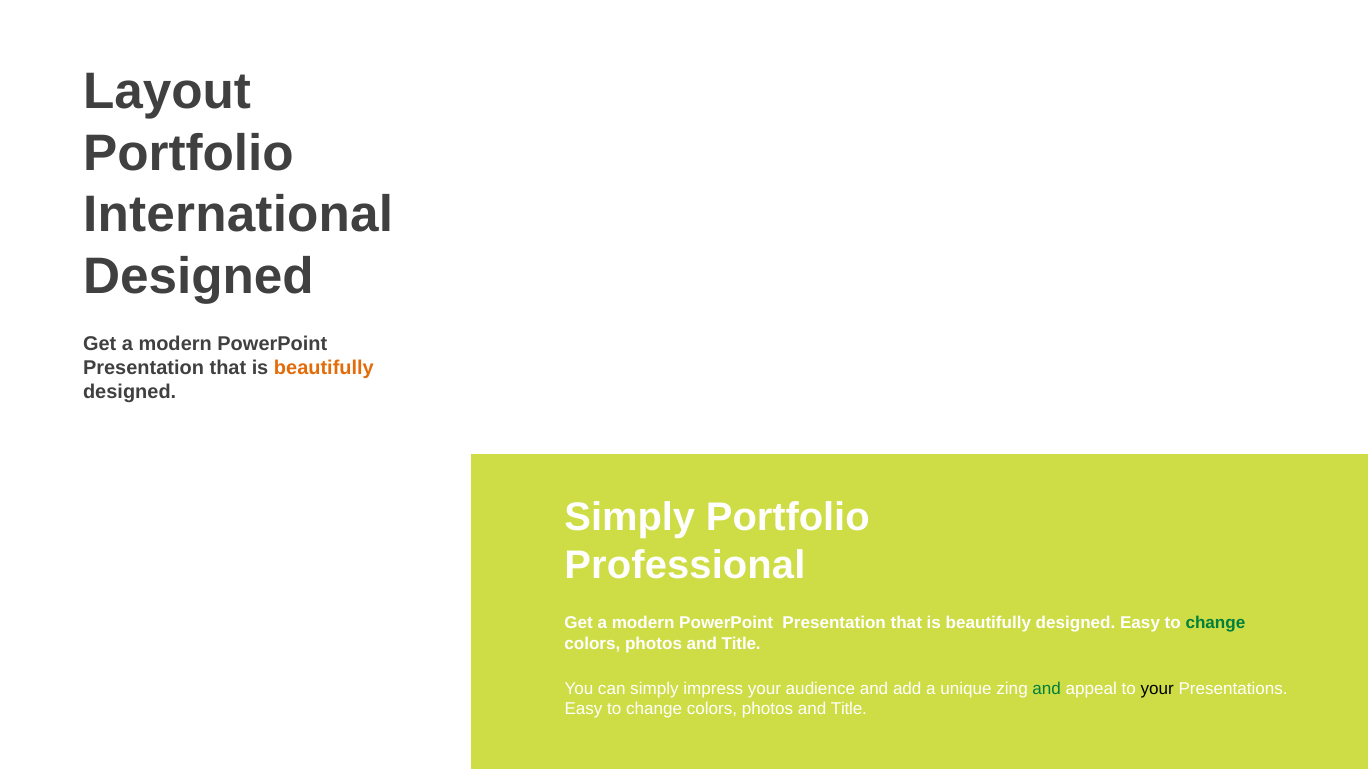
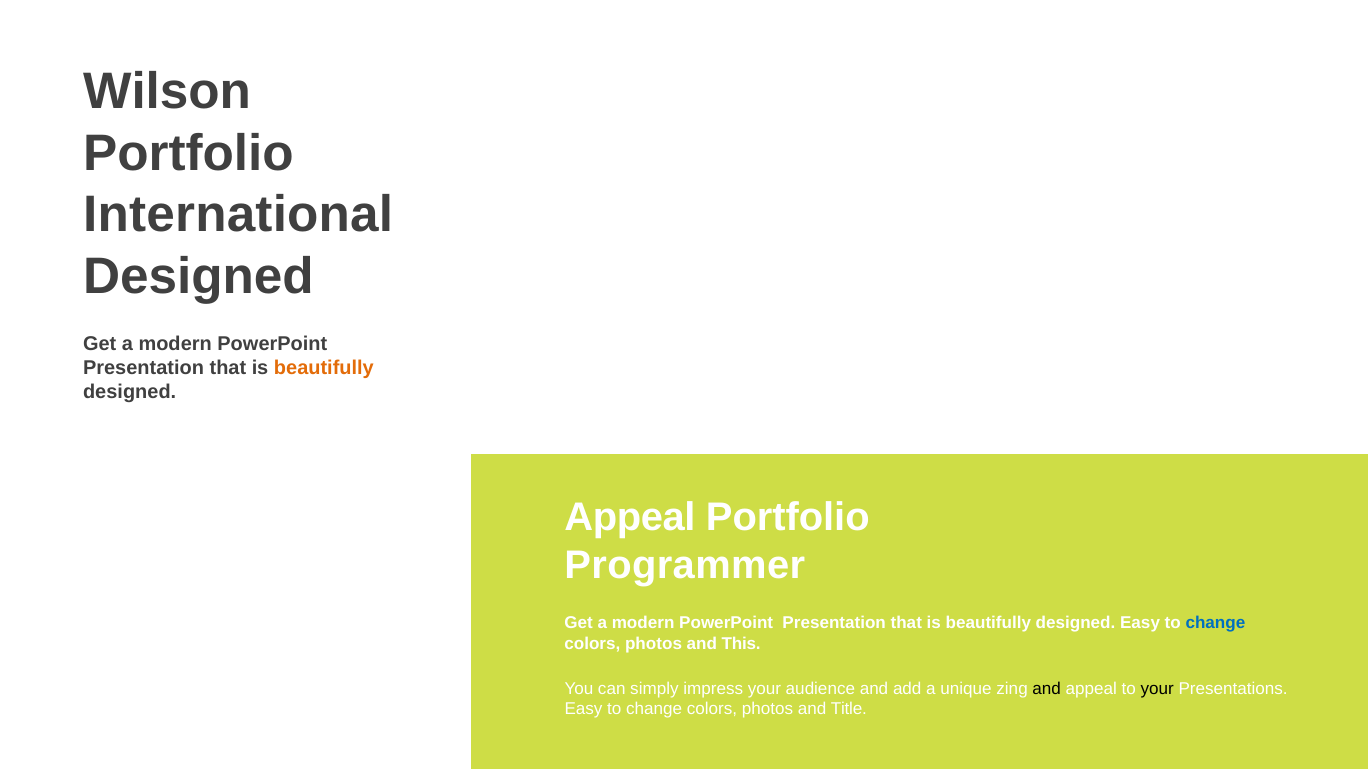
Layout: Layout -> Wilson
Simply at (630, 518): Simply -> Appeal
Professional: Professional -> Programmer
change at (1215, 624) colour: green -> blue
Title at (741, 644): Title -> This
and at (1047, 689) colour: green -> black
